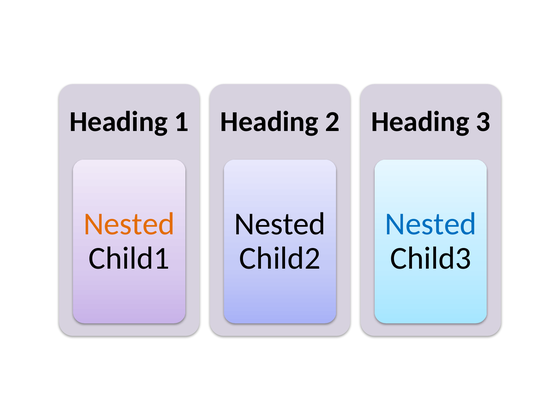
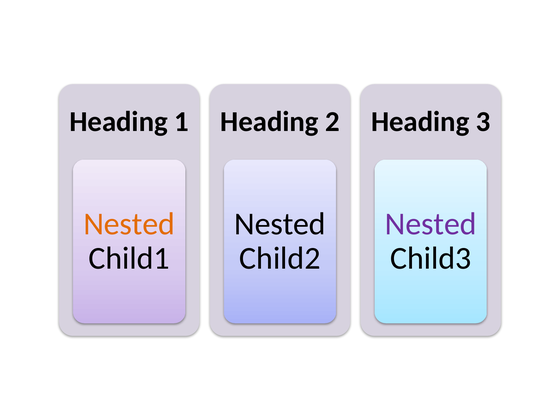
Nested at (431, 224) colour: blue -> purple
